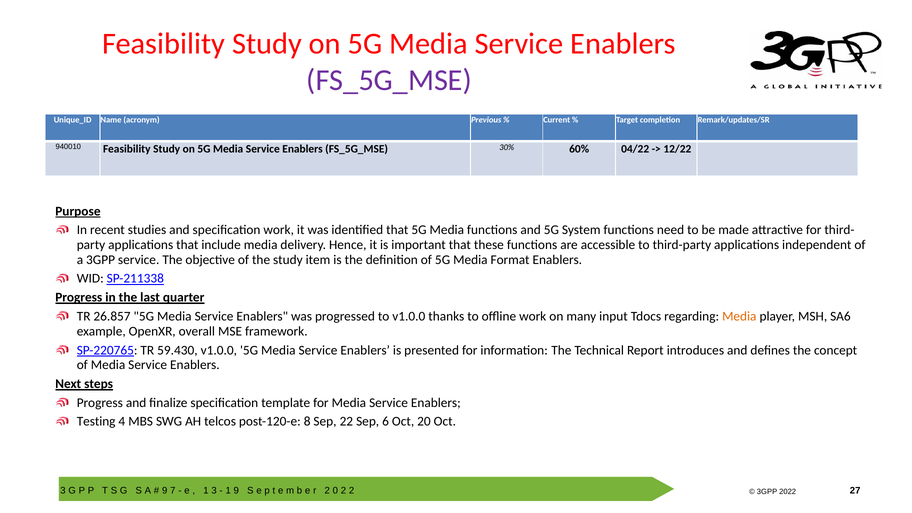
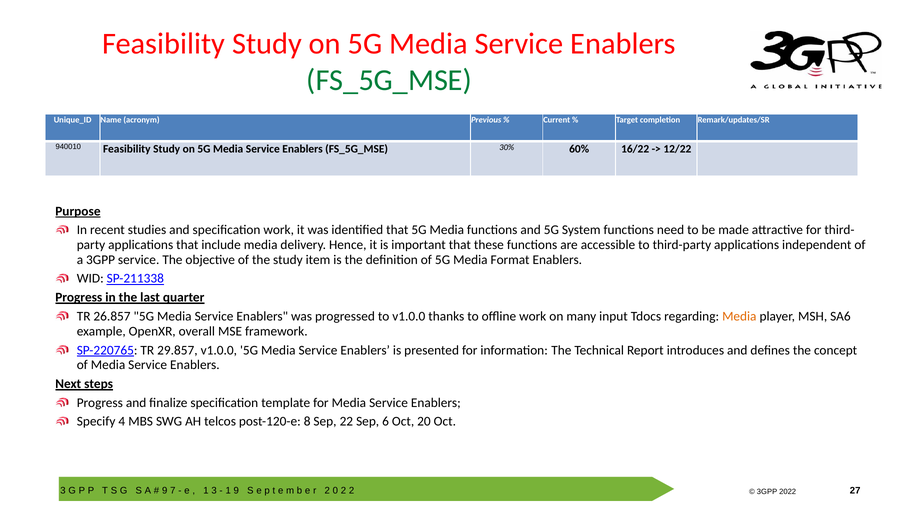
FS_5G_MSE at (389, 80) colour: purple -> green
04/22: 04/22 -> 16/22
59.430: 59.430 -> 29.857
Testing: Testing -> Specify
